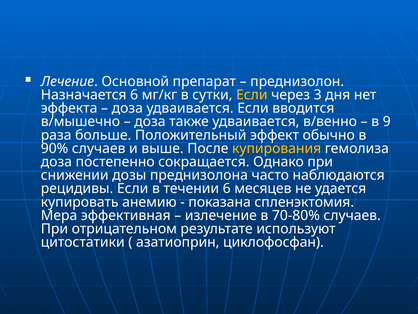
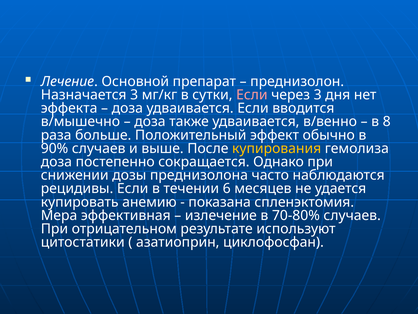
Назначается 6: 6 -> 3
Если at (252, 95) colour: yellow -> pink
9: 9 -> 8
